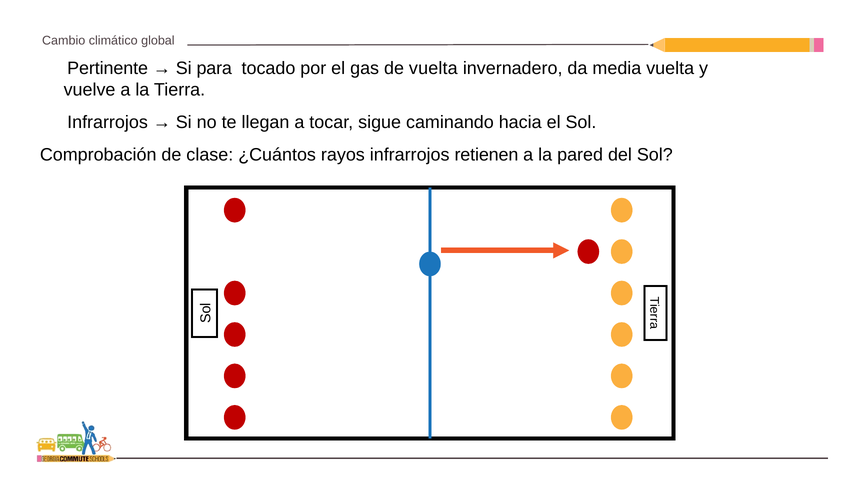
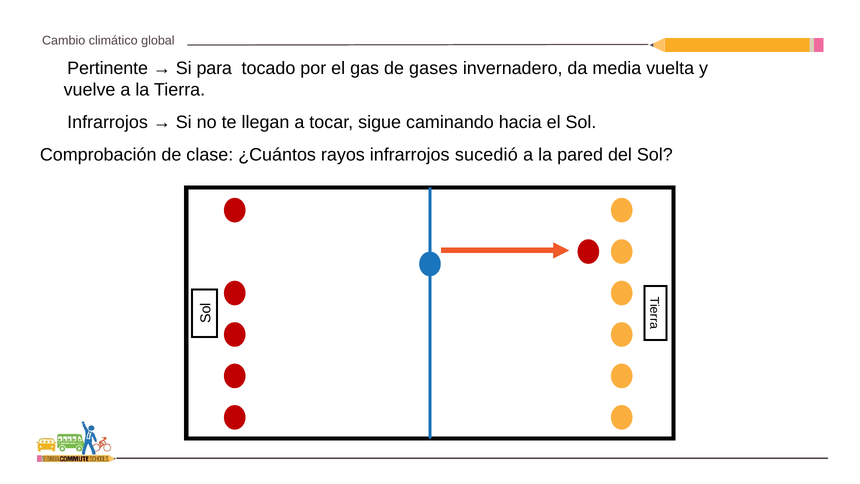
de vuelta: vuelta -> gases
retienen: retienen -> sucedió
